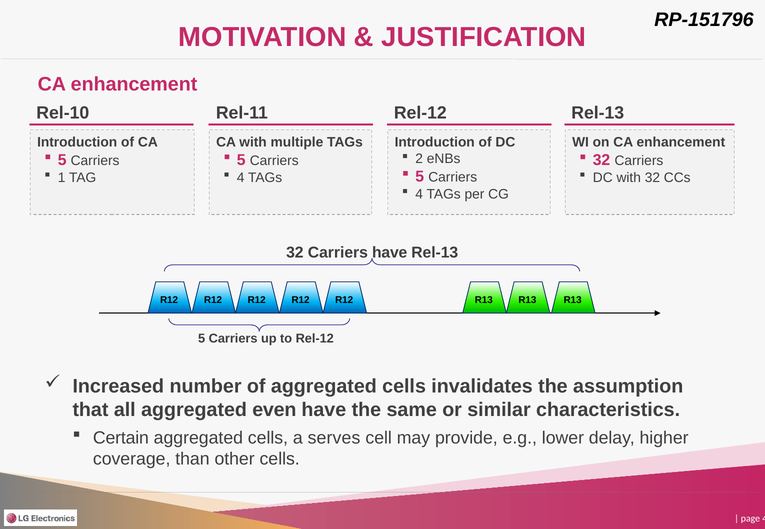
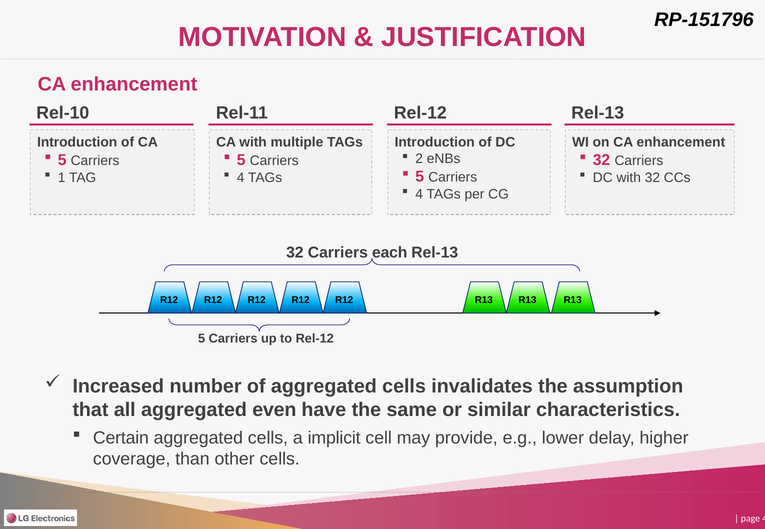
Carriers have: have -> each
serves: serves -> implicit
